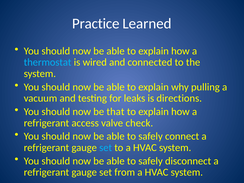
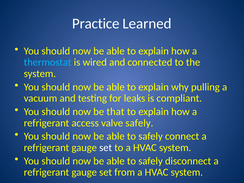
directions: directions -> compliant
valve check: check -> safely
set at (106, 148) colour: light blue -> white
